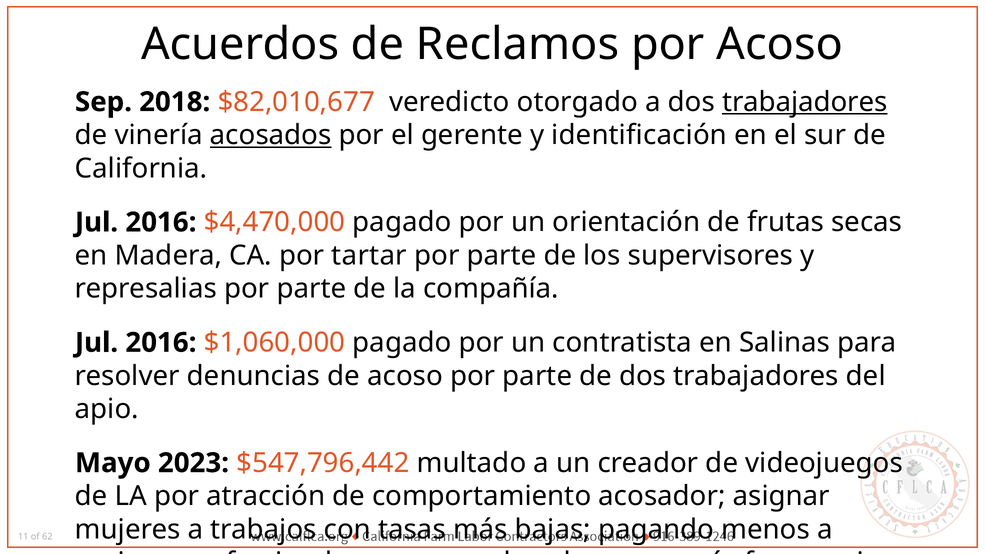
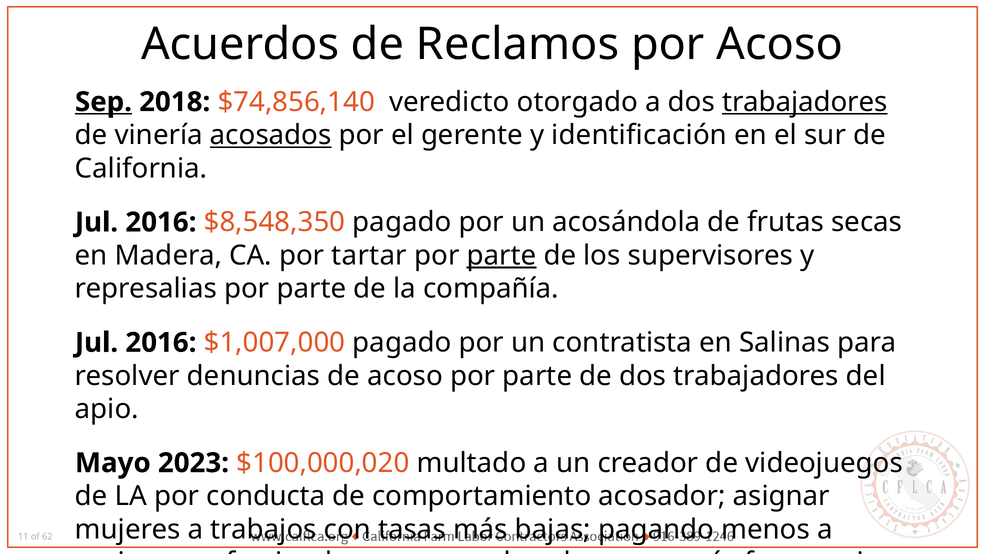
Sep underline: none -> present
$82,010,677: $82,010,677 -> $74,856,140
$4,470,000: $4,470,000 -> $8,548,350
orientación: orientación -> acosándola
parte at (502, 256) underline: none -> present
$1,060,000: $1,060,000 -> $1,007,000
$547,796,442: $547,796,442 -> $100,000,020
atracción: atracción -> conducta
